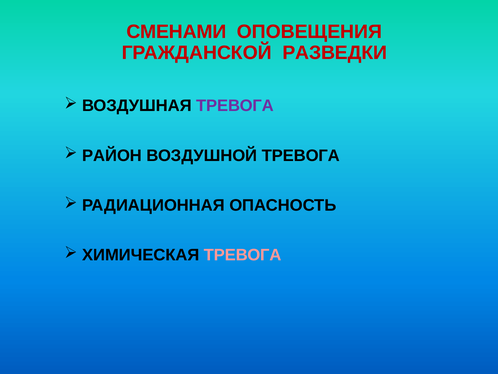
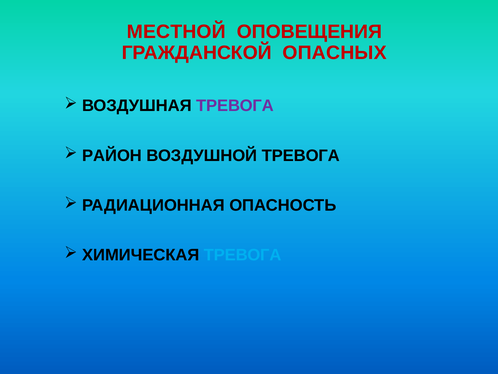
СМЕНАМИ: СМЕНАМИ -> МЕСТНОЙ
РАЗВЕДКИ: РАЗВЕДКИ -> ОПАСНЫХ
ТРЕВОГА at (243, 255) colour: pink -> light blue
